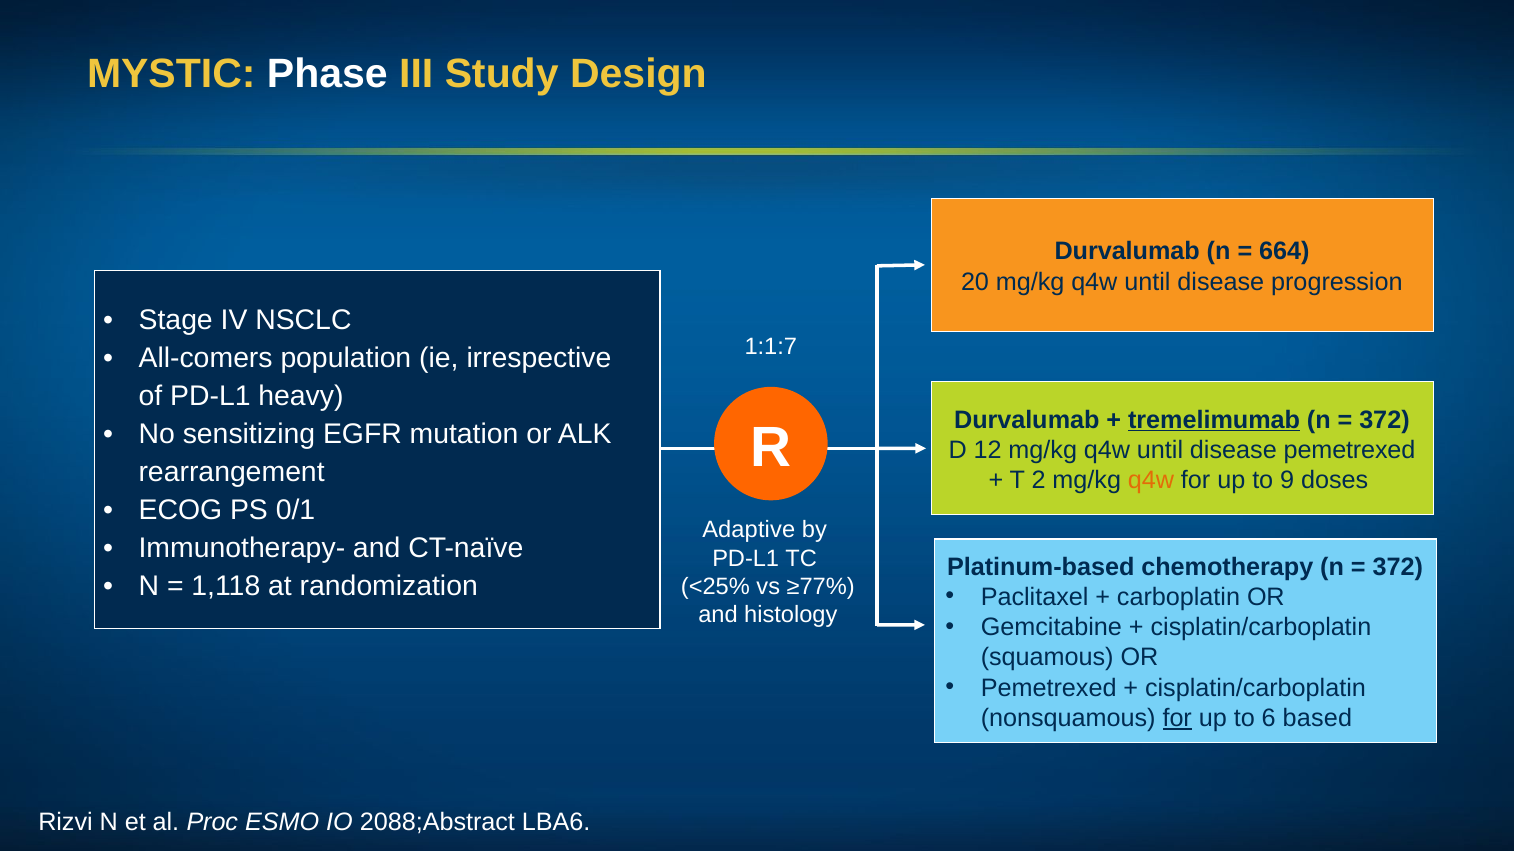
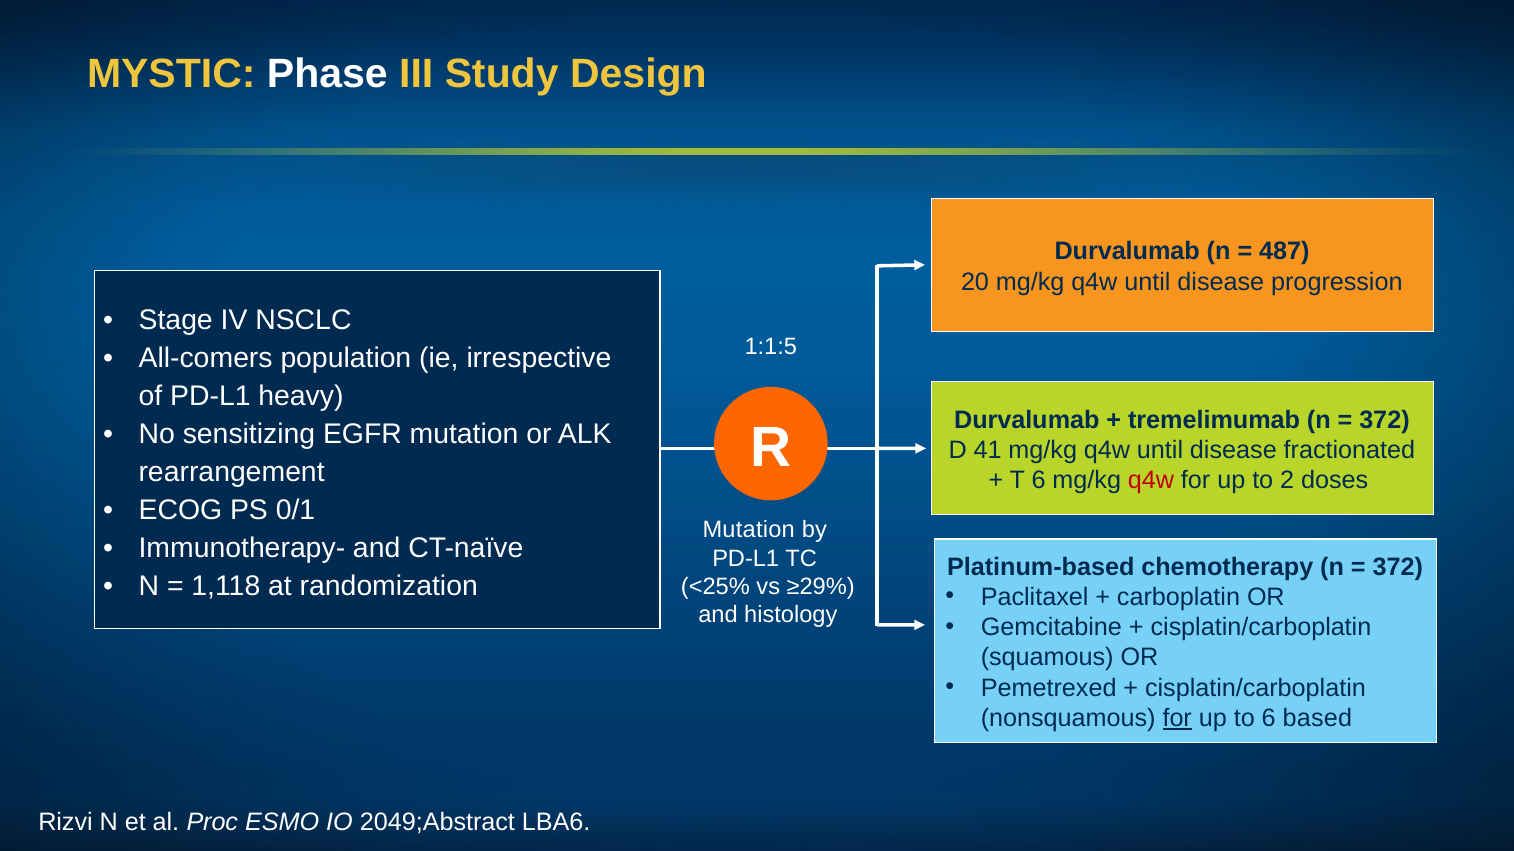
664: 664 -> 487
1:1:7: 1:1:7 -> 1:1:5
tremelimumab underline: present -> none
12: 12 -> 41
disease pemetrexed: pemetrexed -> fractionated
T 2: 2 -> 6
q4w at (1151, 481) colour: orange -> red
9: 9 -> 2
Adaptive at (749, 530): Adaptive -> Mutation
≥77%: ≥77% -> ≥29%
2088;Abstract: 2088;Abstract -> 2049;Abstract
